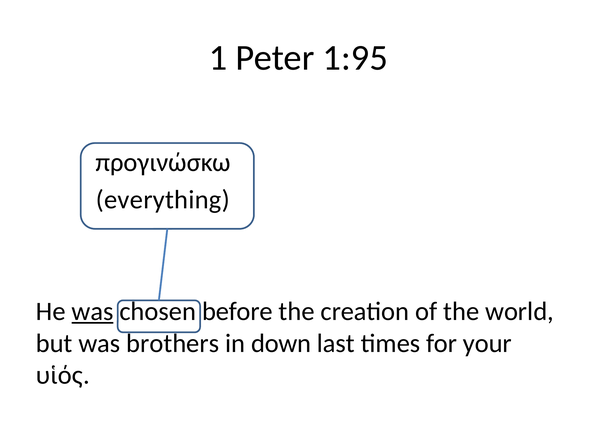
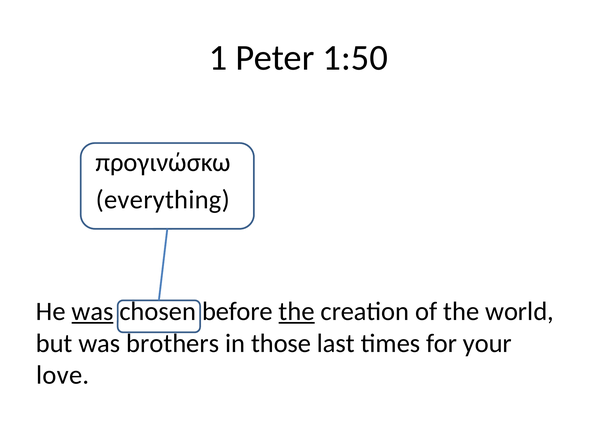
1:95: 1:95 -> 1:50
the at (297, 311) underline: none -> present
down: down -> those
υἱός: υἱός -> love
